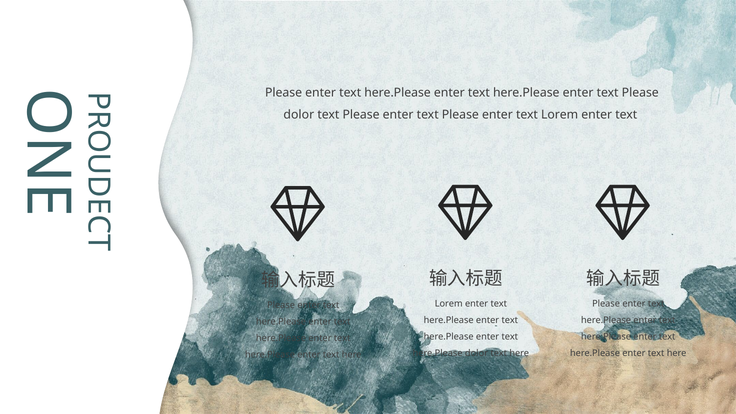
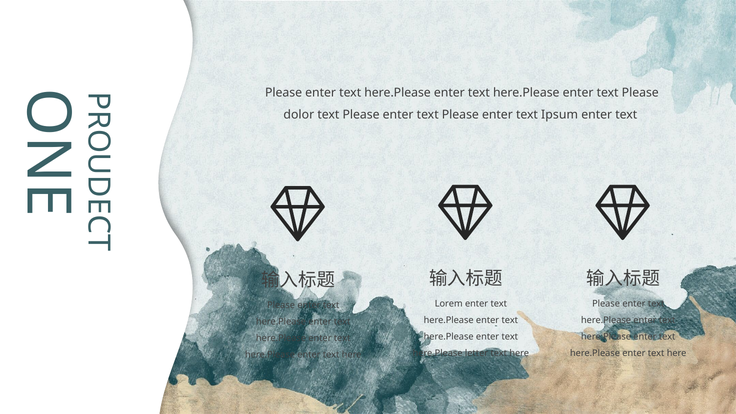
text Lorem: Lorem -> Ipsum
here.Please dolor: dolor -> letter
